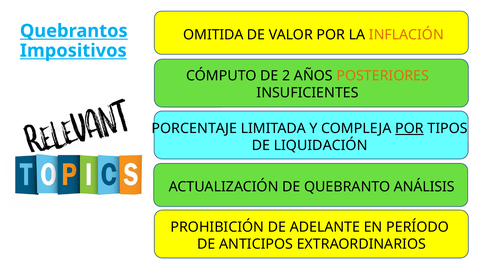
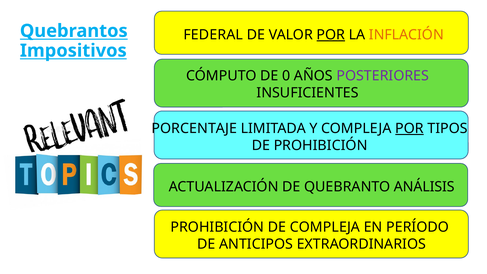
OMITIDA: OMITIDA -> FEDERAL
POR at (331, 35) underline: none -> present
2: 2 -> 0
POSTERIORES colour: orange -> purple
DE LIQUIDACIÓN: LIQUIDACIÓN -> PROHIBICIÓN
DE ADELANTE: ADELANTE -> COMPLEJA
